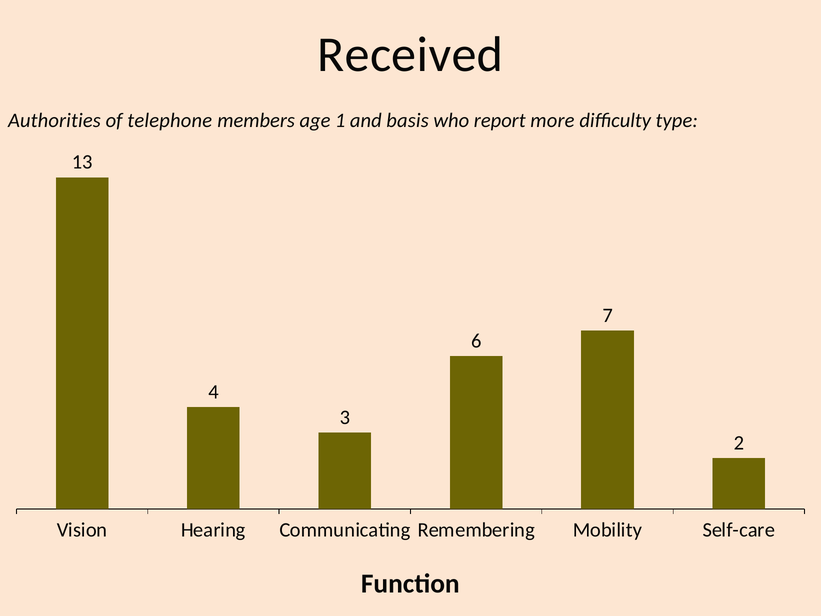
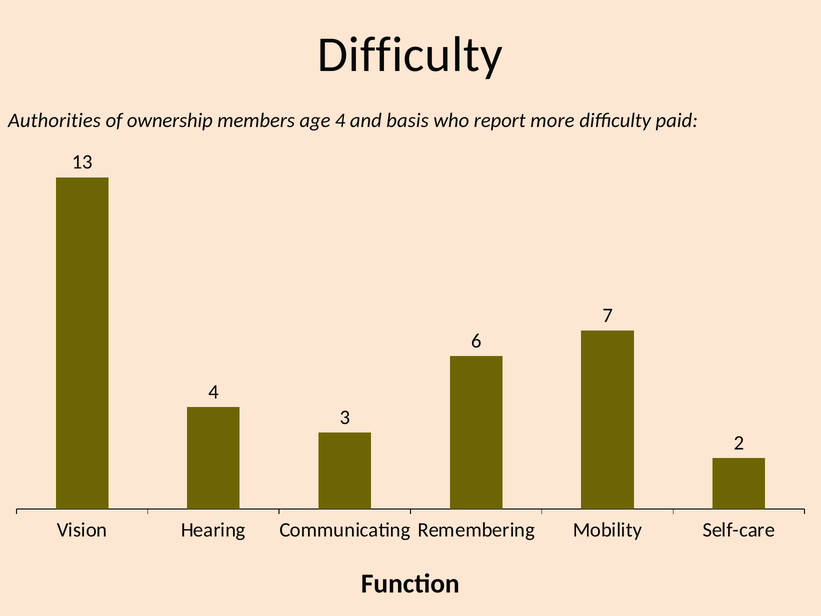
Received at (410, 55): Received -> Difficulty
telephone: telephone -> ownership
age 1: 1 -> 4
type: type -> paid
